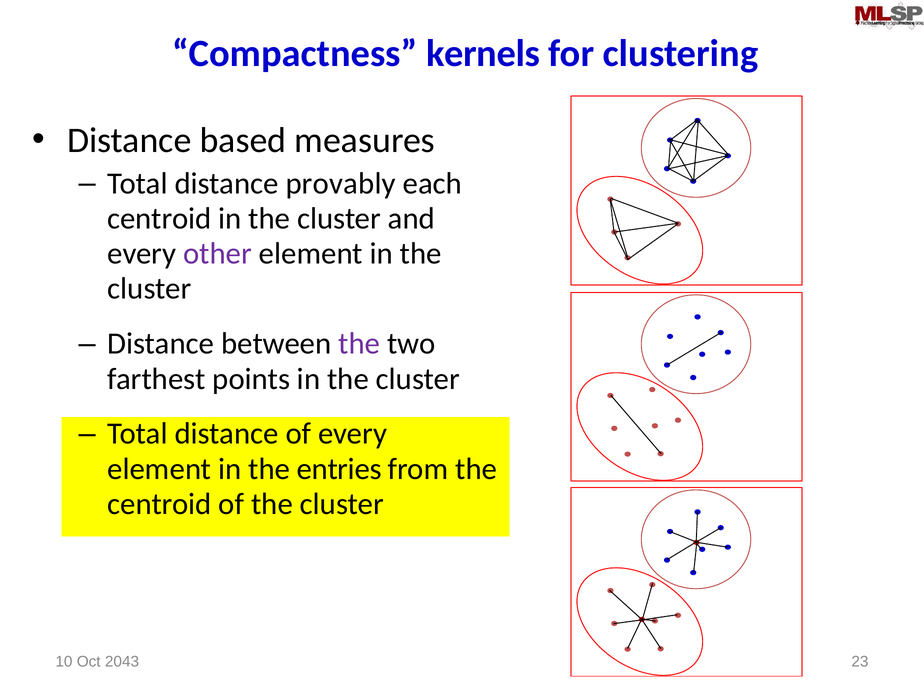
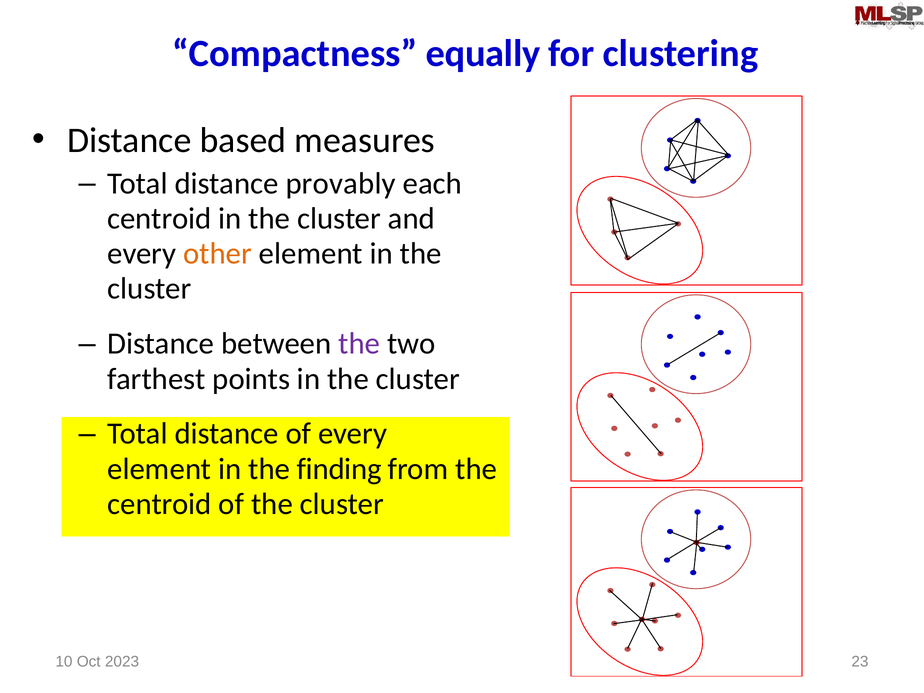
kernels: kernels -> equally
other colour: purple -> orange
entries: entries -> finding
2043: 2043 -> 2023
